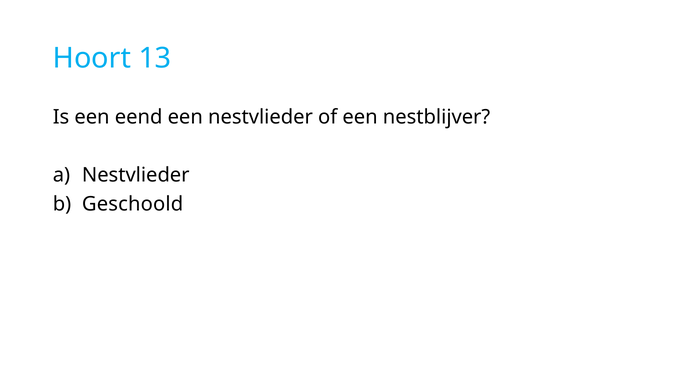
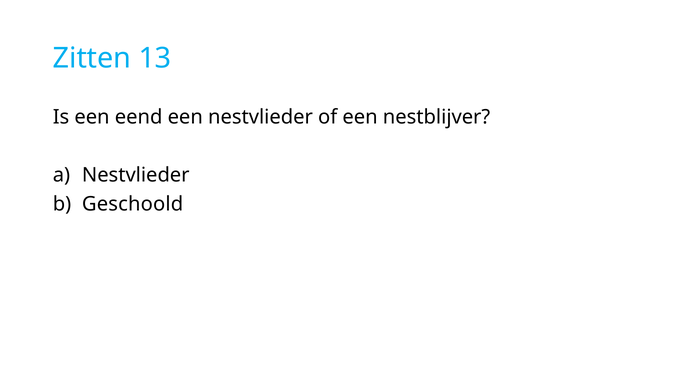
Hoort: Hoort -> Zitten
